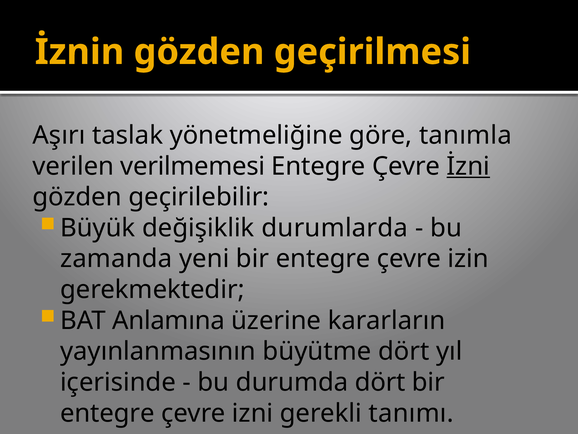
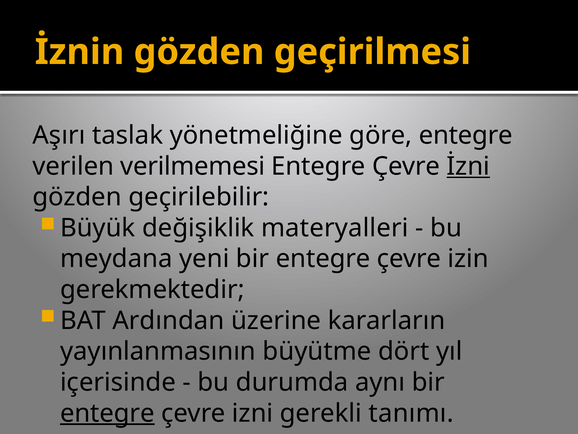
göre tanımla: tanımla -> entegre
durumlarda: durumlarda -> materyalleri
zamanda: zamanda -> meydana
Anlamına: Anlamına -> Ardından
durumda dört: dört -> aynı
entegre at (107, 413) underline: none -> present
